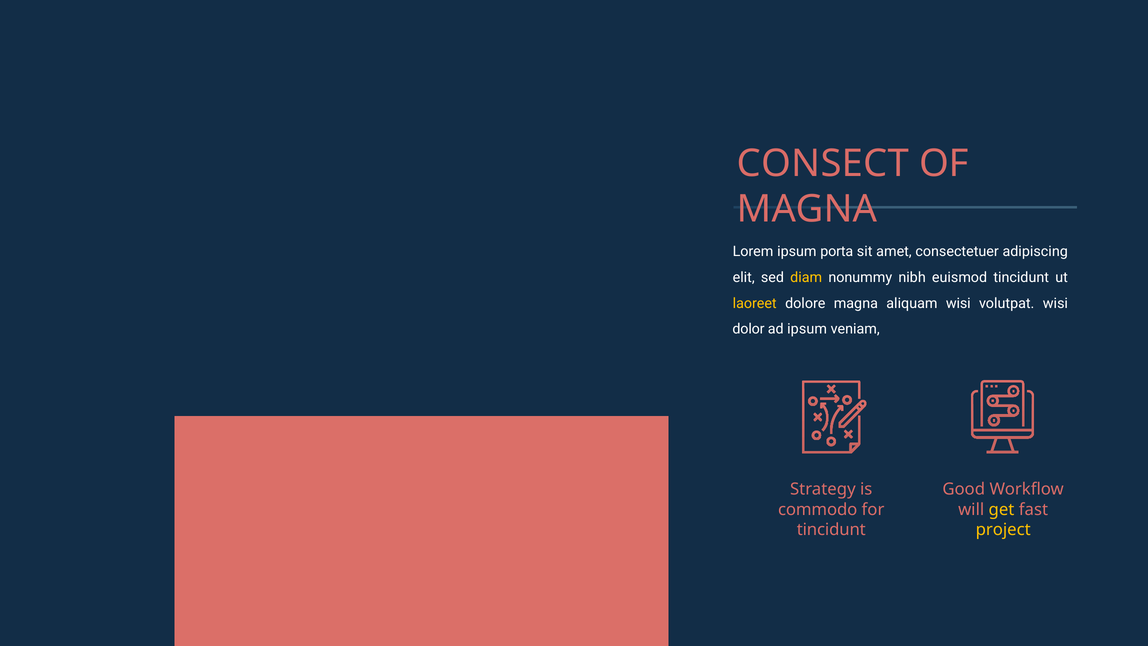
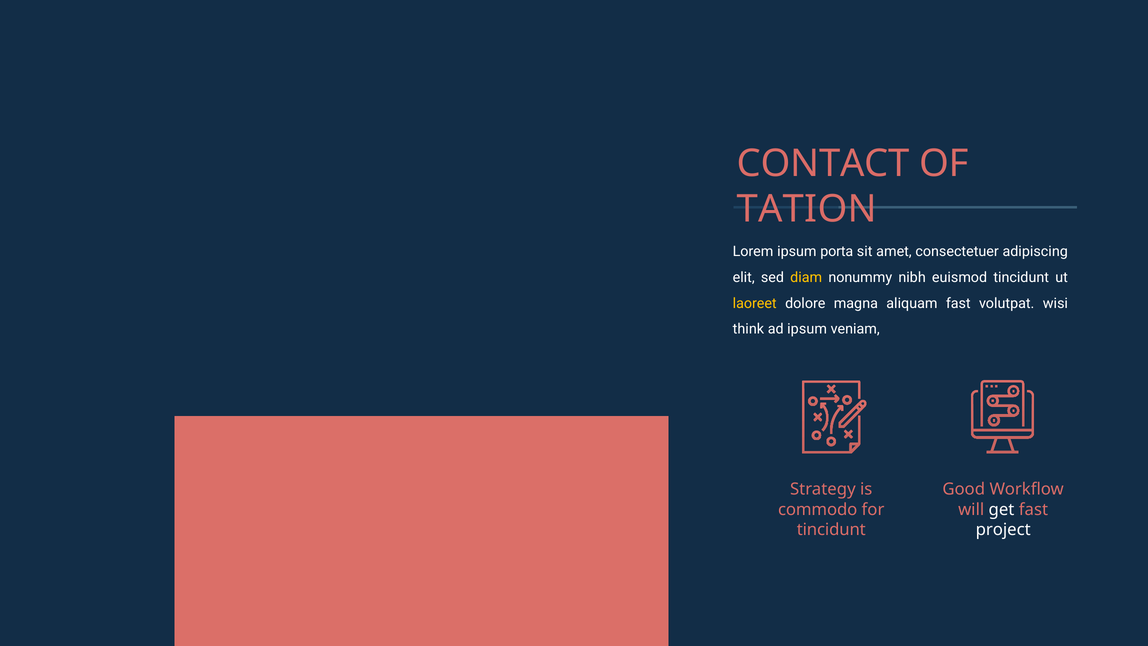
CONSECT: CONSECT -> CONTACT
MAGNA at (807, 209): MAGNA -> TATION
aliquam wisi: wisi -> fast
dolor: dolor -> think
get colour: yellow -> white
project colour: yellow -> white
